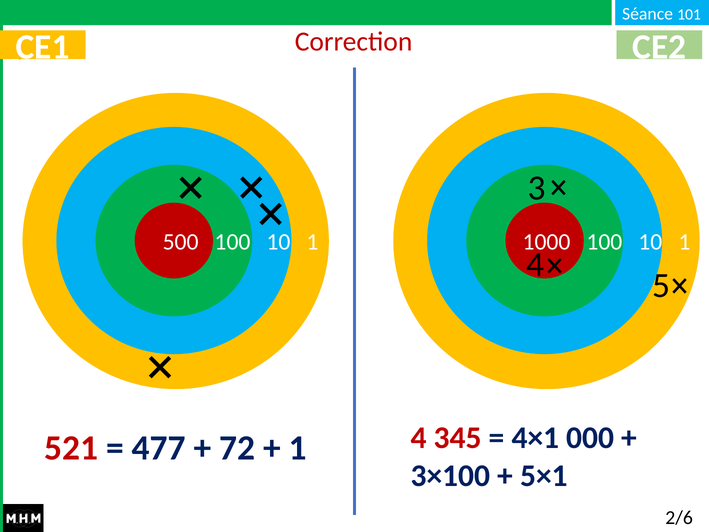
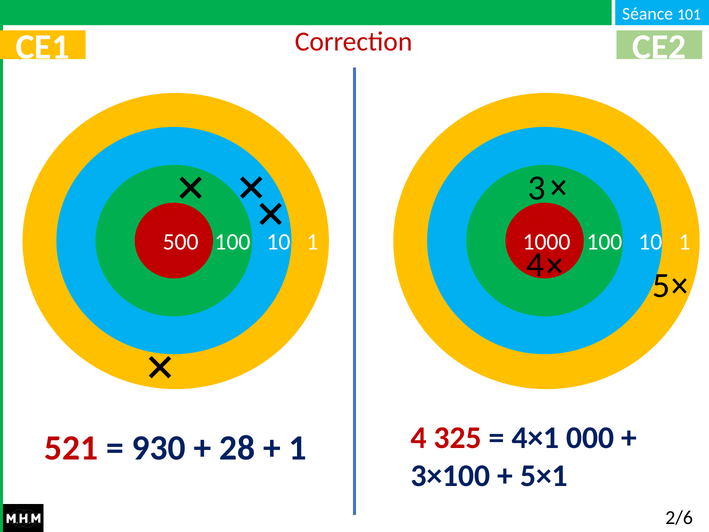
345: 345 -> 325
477: 477 -> 930
72: 72 -> 28
